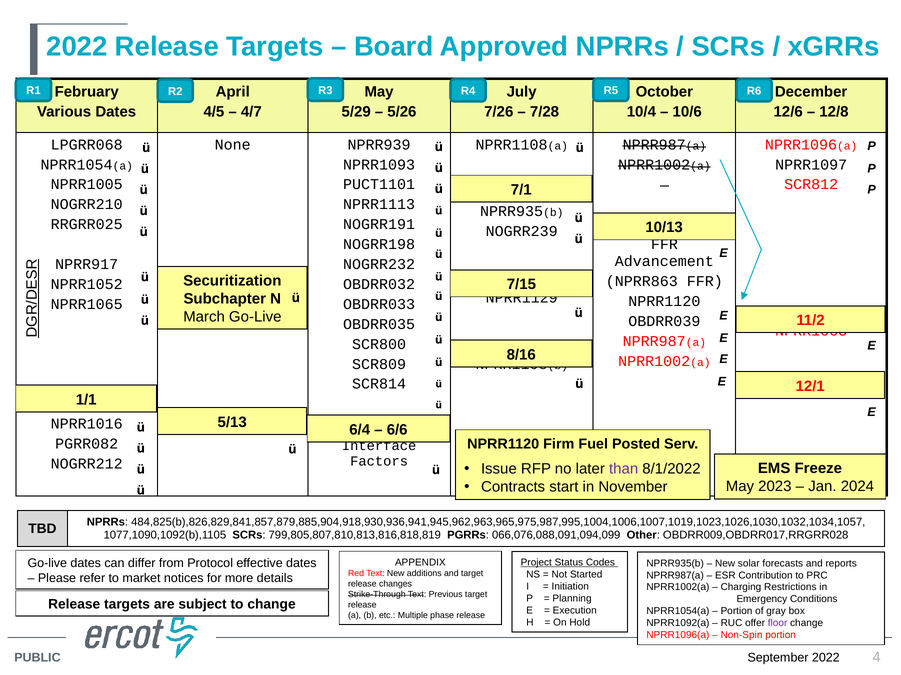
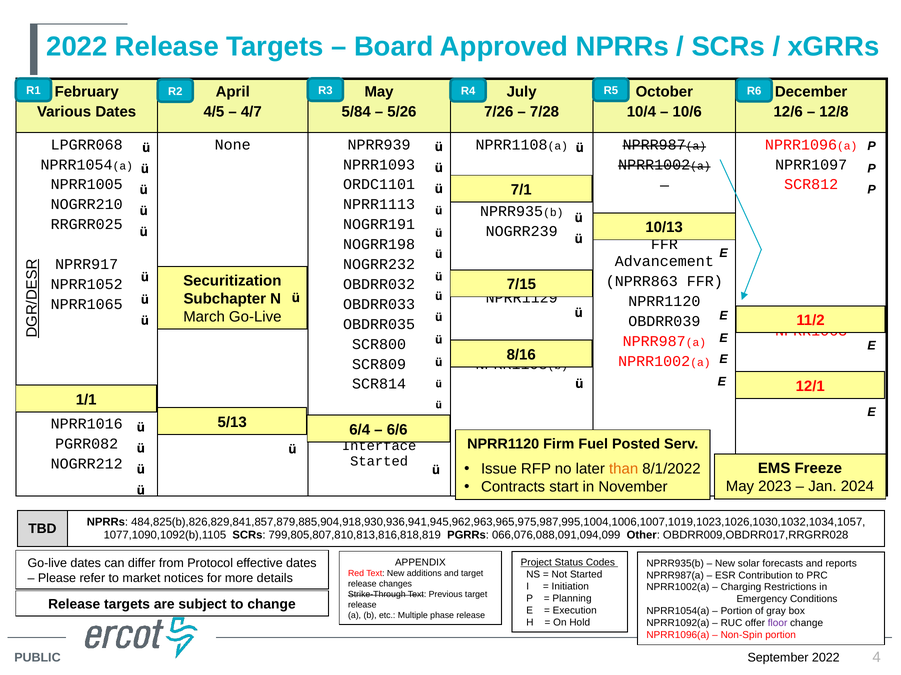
5/29: 5/29 -> 5/84
PUCT1101: PUCT1101 -> ORDC1101
Factors at (379, 462): Factors -> Started
than colour: purple -> orange
